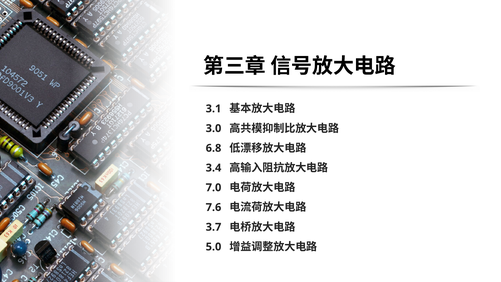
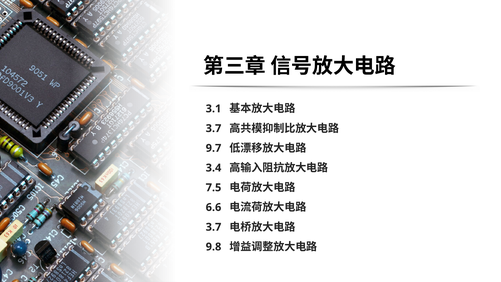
3.0 at (214, 128): 3.0 -> 3.7
6.8: 6.8 -> 9.7
7.0: 7.0 -> 7.5
7.6: 7.6 -> 6.6
5.0: 5.0 -> 9.8
